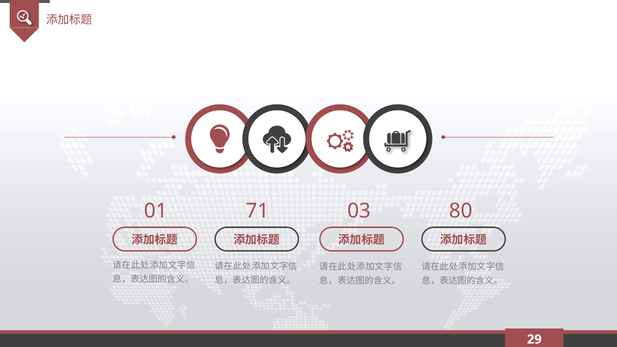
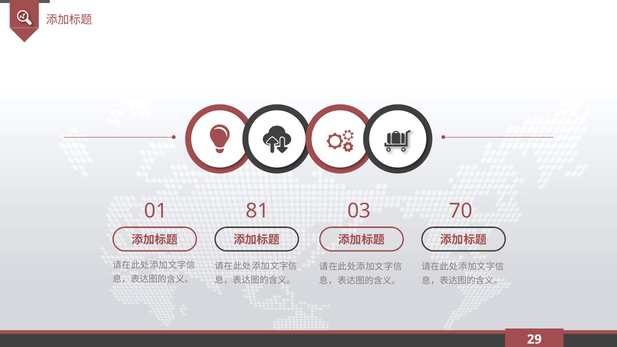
71: 71 -> 81
80: 80 -> 70
